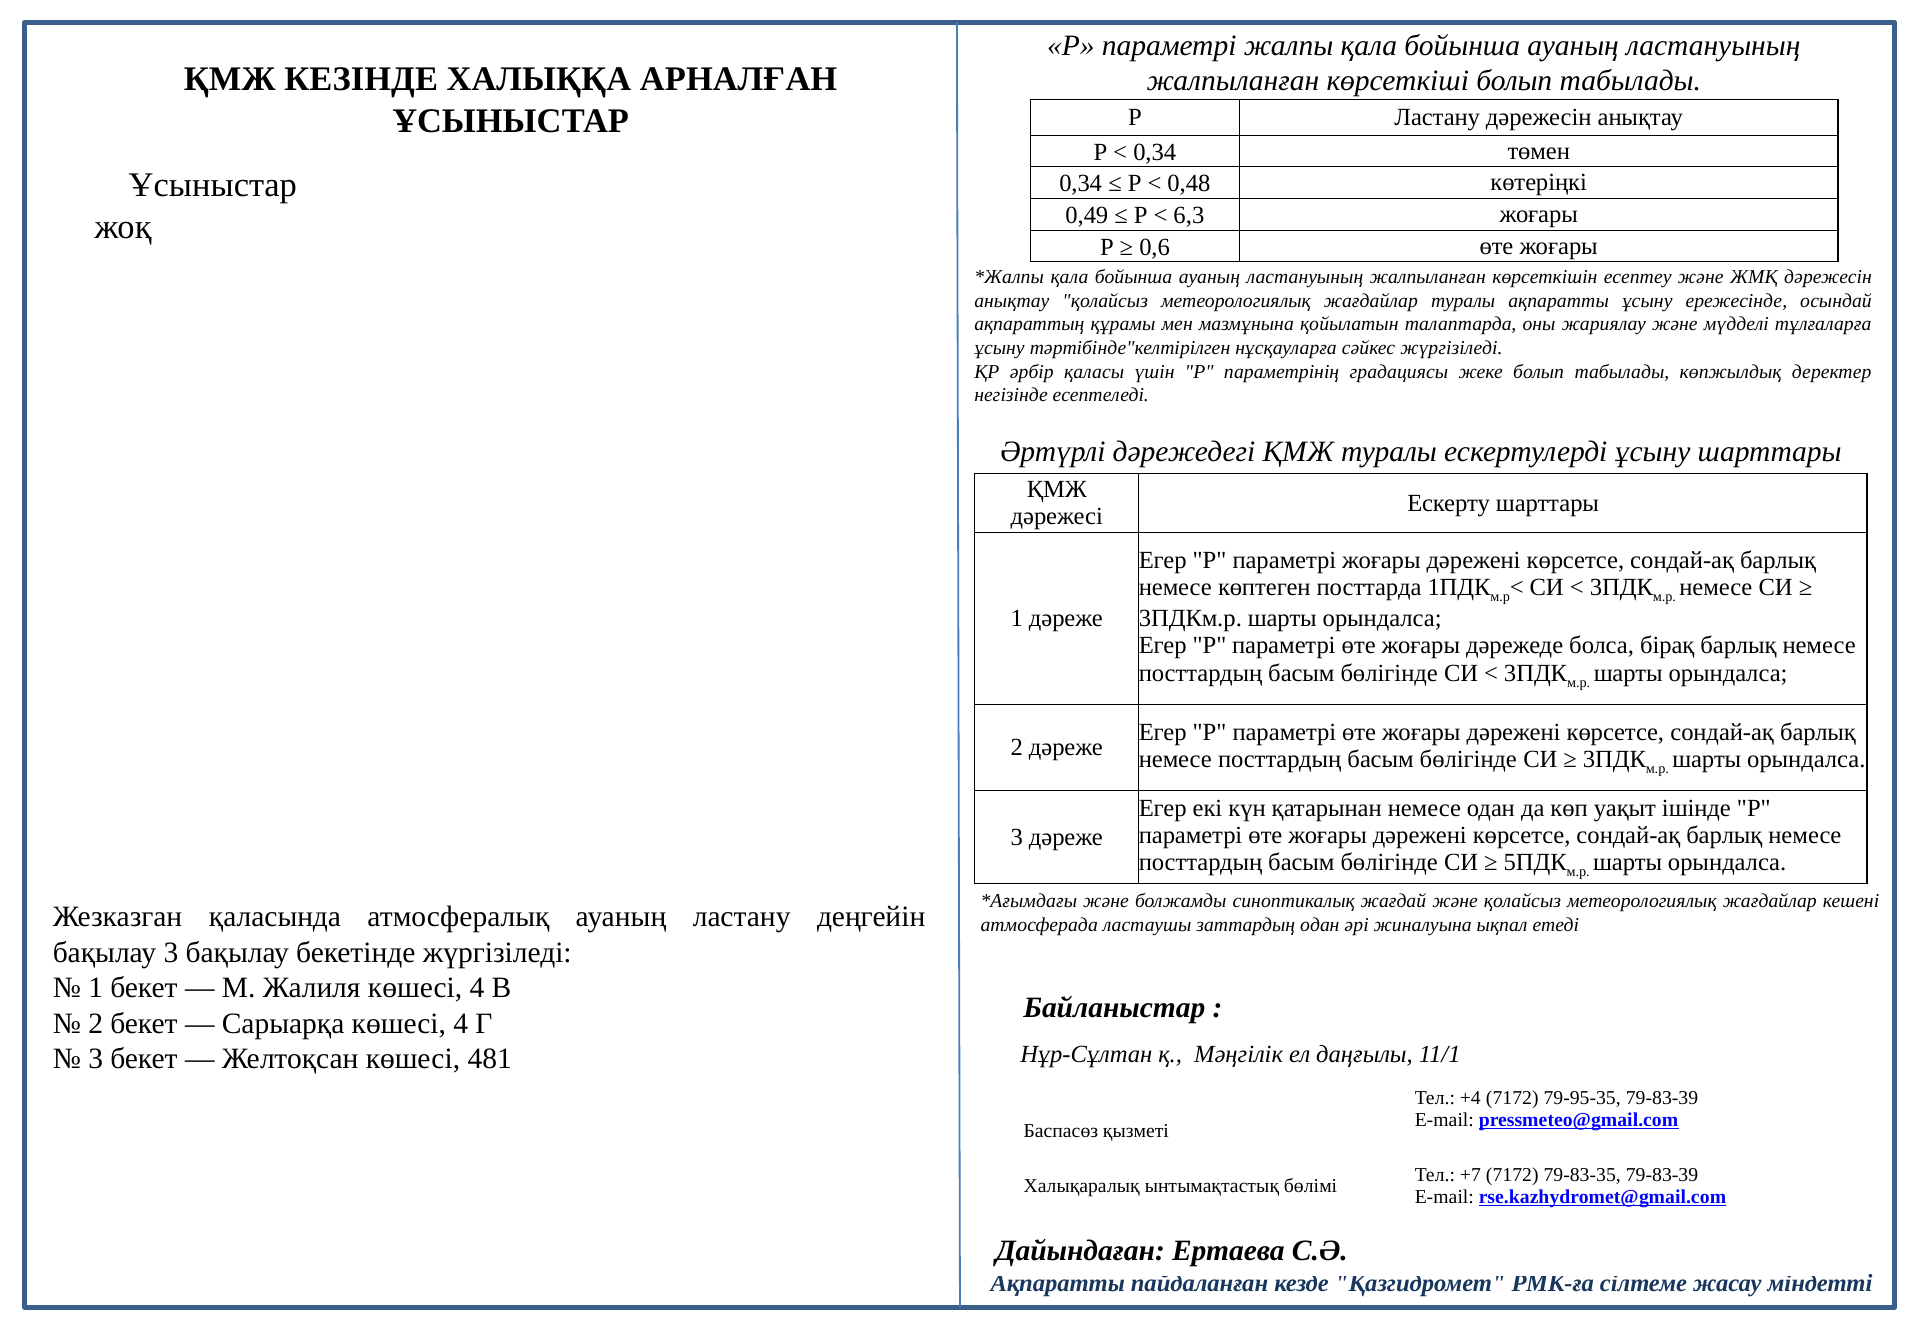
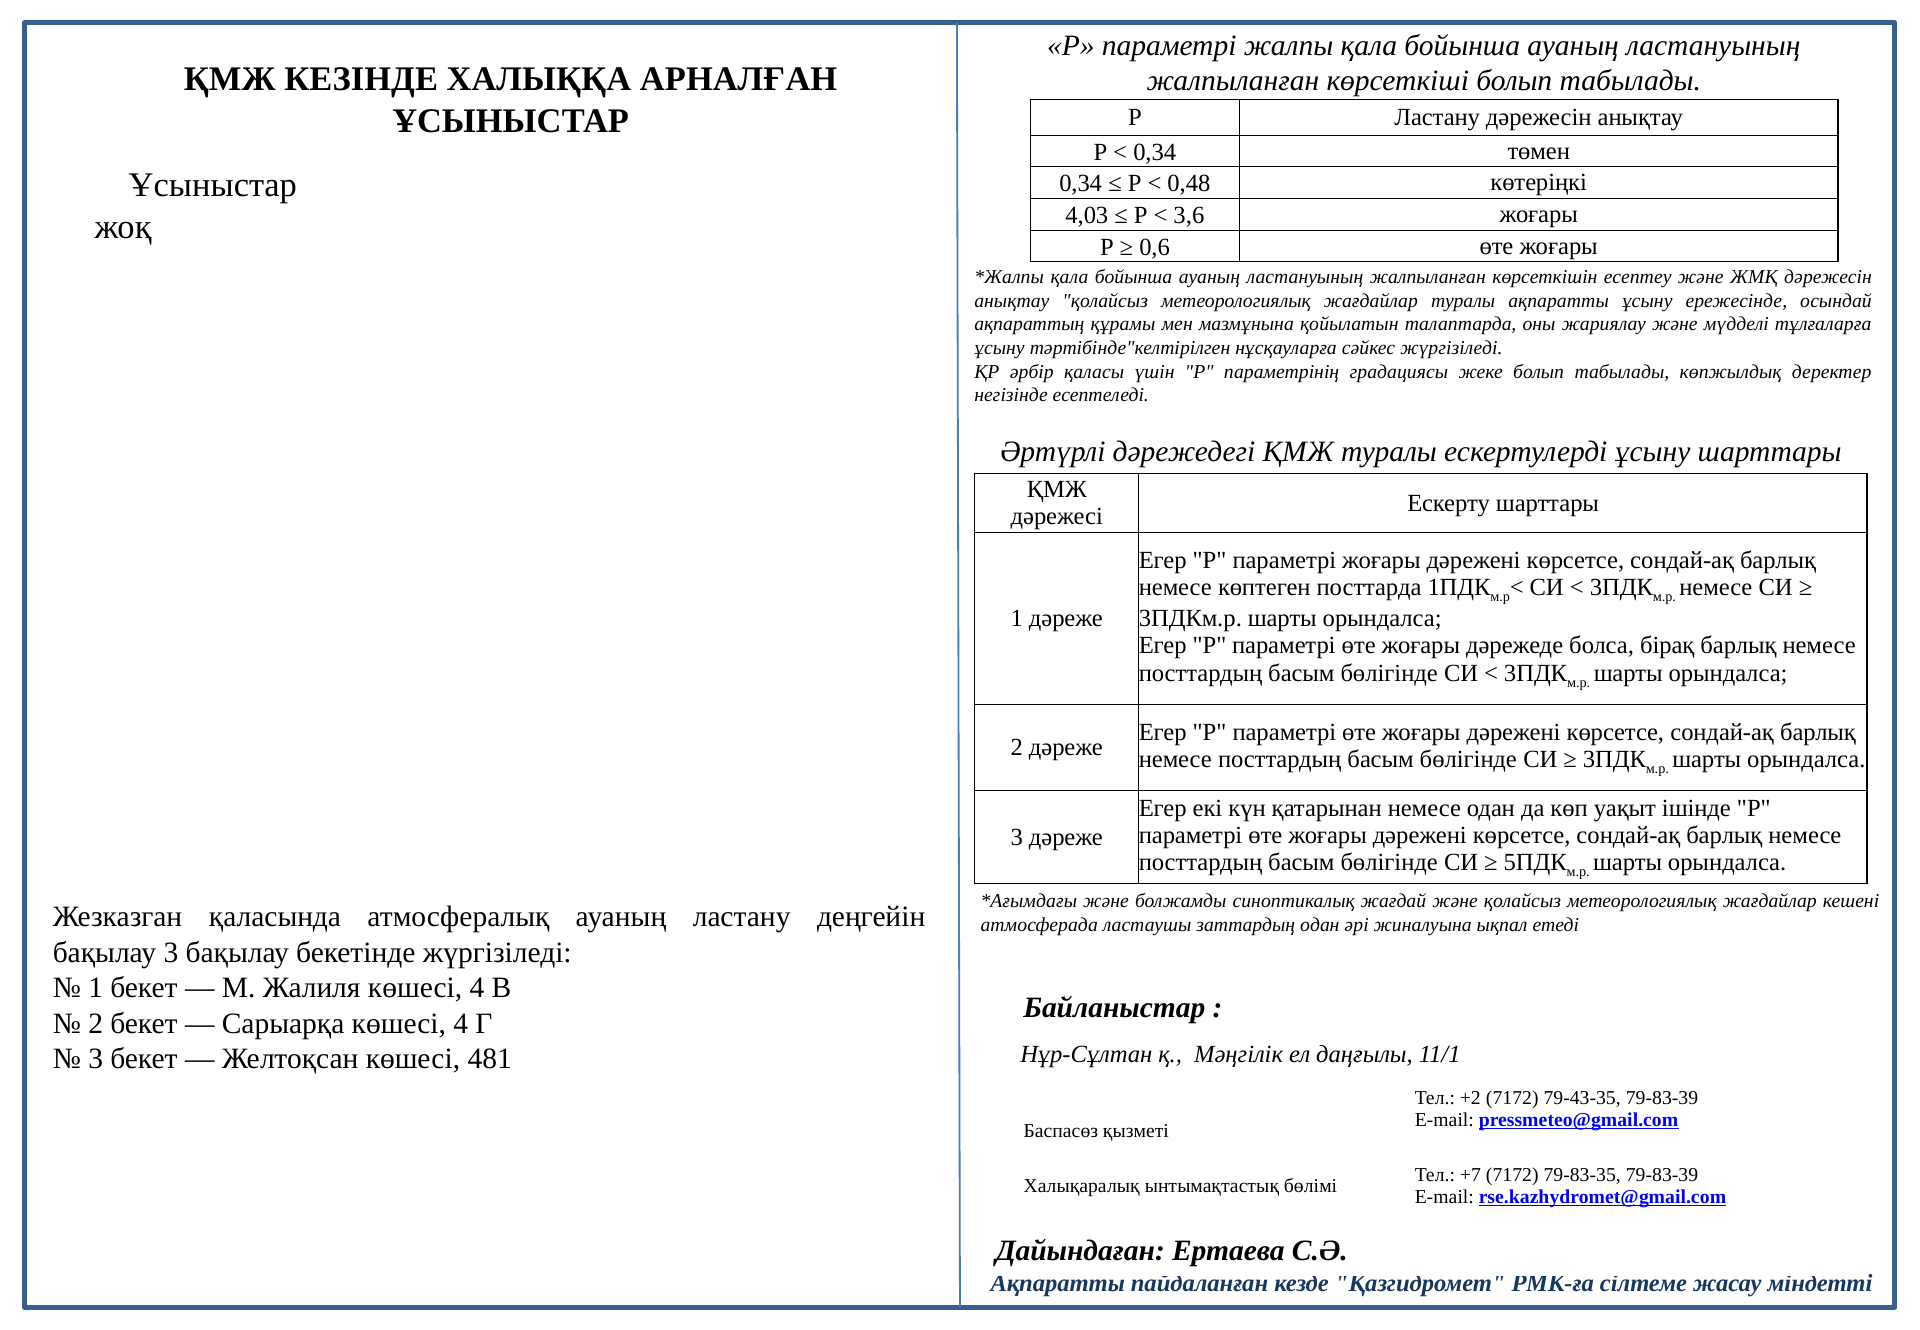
0,49: 0,49 -> 4,03
6,3: 6,3 -> 3,6
+4: +4 -> +2
79-95-35: 79-95-35 -> 79-43-35
